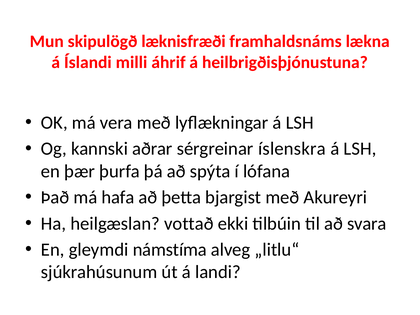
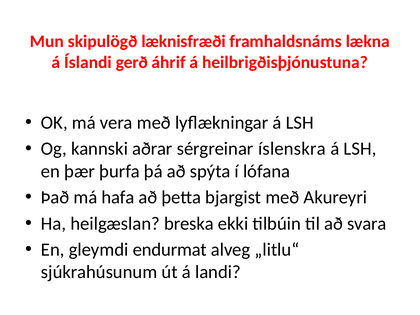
milli: milli -> gerð
vottað: vottað -> breska
námstíma: námstíma -> endurmat
